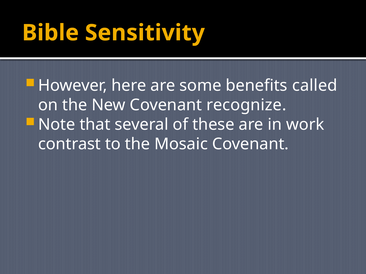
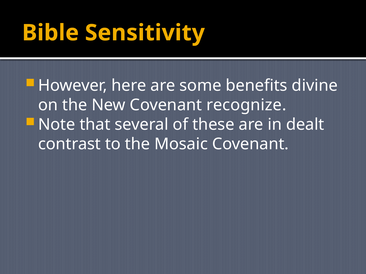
called: called -> divine
work: work -> dealt
